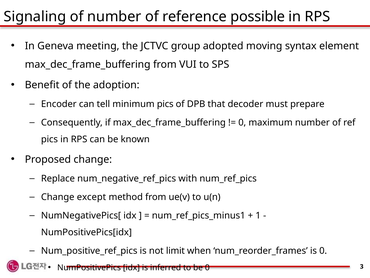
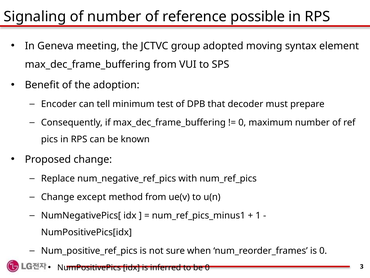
minimum pics: pics -> test
limit: limit -> sure
